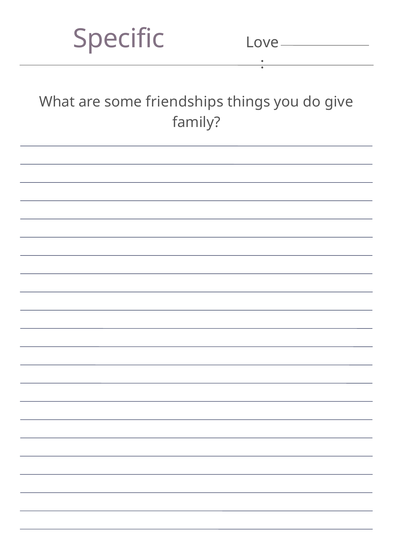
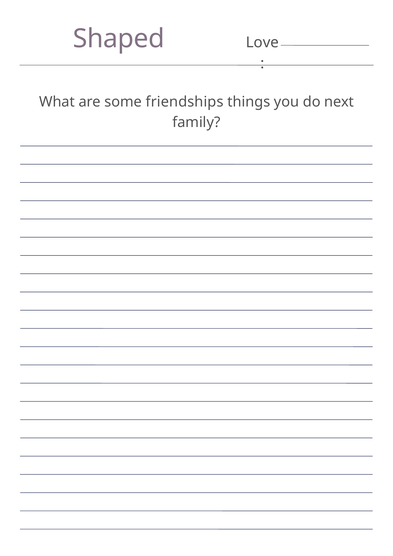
Specific: Specific -> Shaped
give: give -> next
